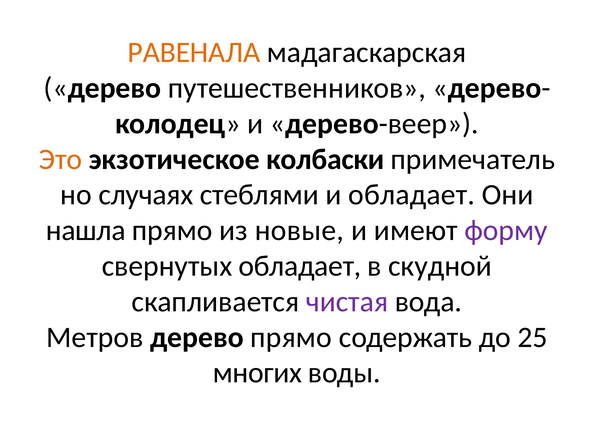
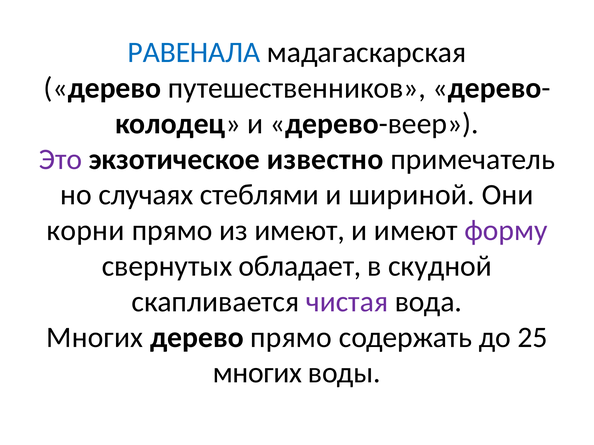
РАВЕНАЛА colour: orange -> blue
Это colour: orange -> purple
колбаски: колбаски -> известно
и обладает: обладает -> шириной
нашла: нашла -> корни
из новые: новые -> имеют
Метров at (95, 338): Метров -> Многих
